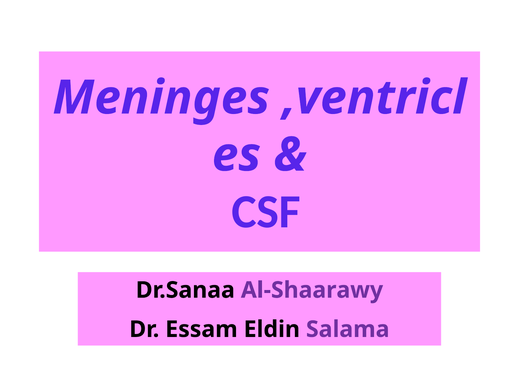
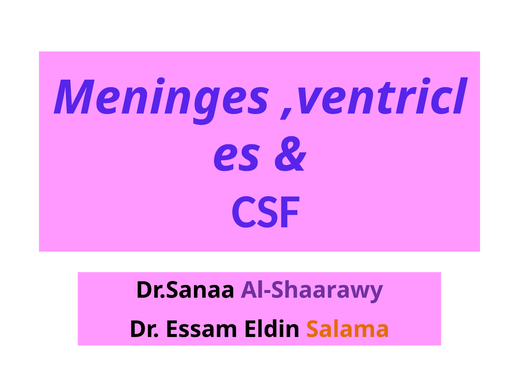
Salama colour: purple -> orange
